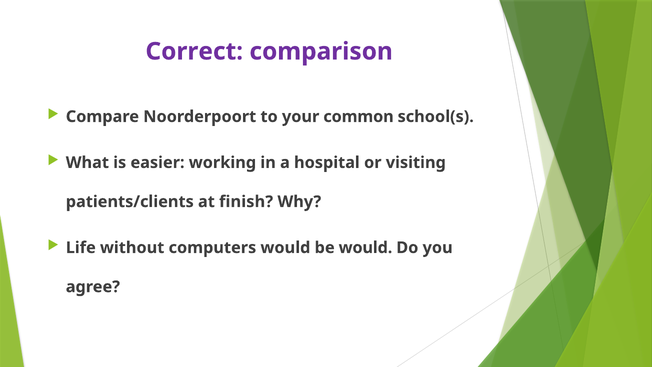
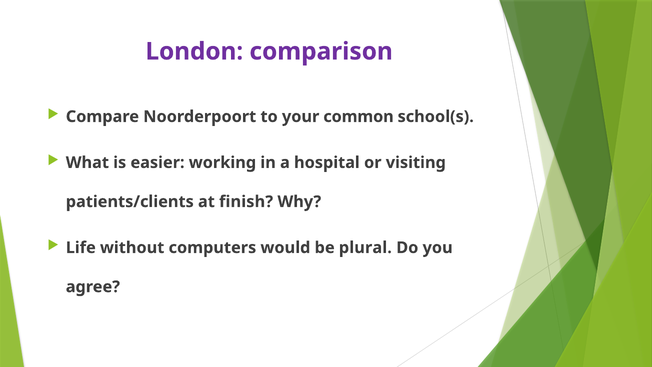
Correct: Correct -> London
be would: would -> plural
